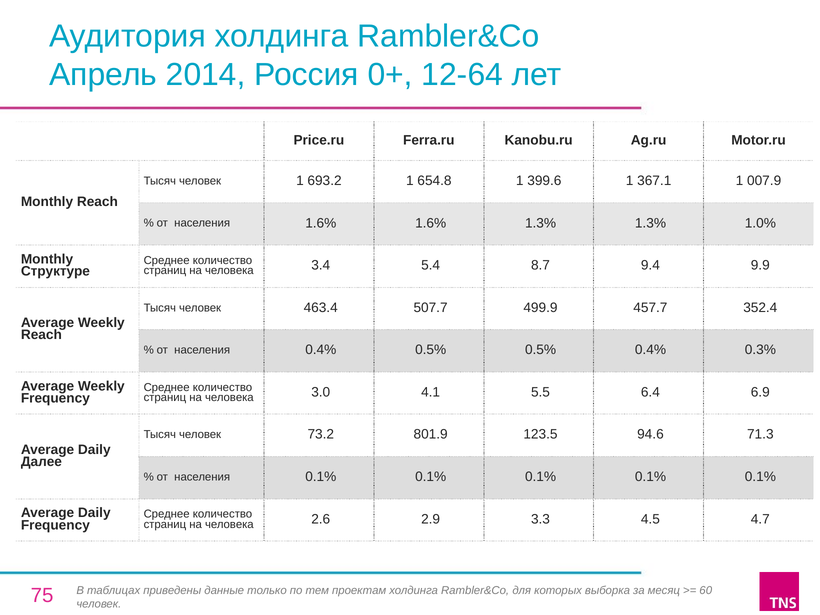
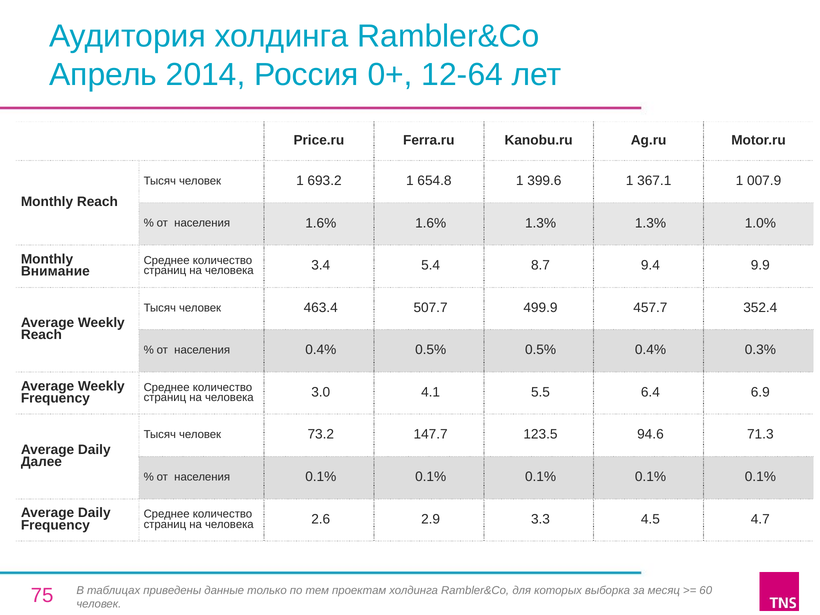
Структуре: Структуре -> Внимание
801.9: 801.9 -> 147.7
